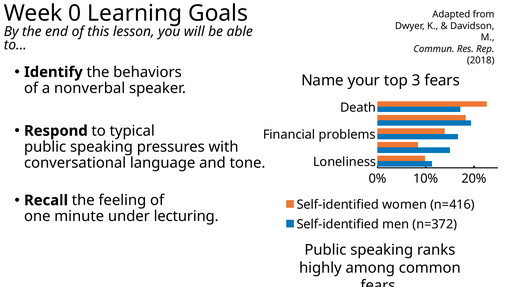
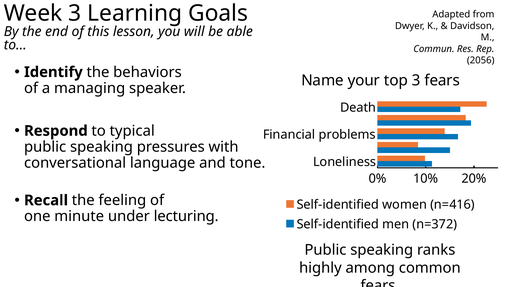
Week 0: 0 -> 3
2018: 2018 -> 2056
nonverbal: nonverbal -> managing
